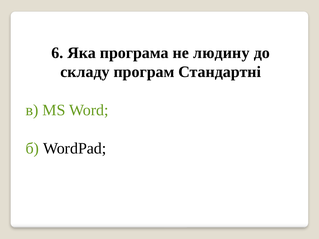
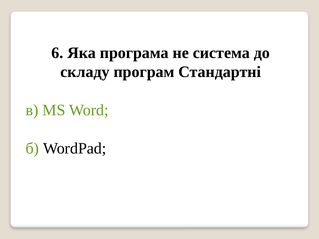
людину: людину -> система
